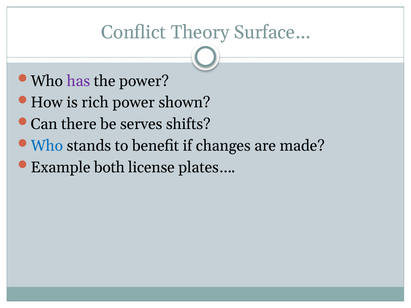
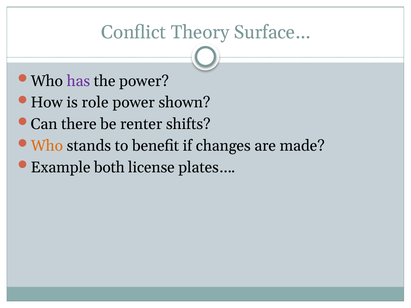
rich: rich -> role
serves: serves -> renter
Who at (47, 146) colour: blue -> orange
